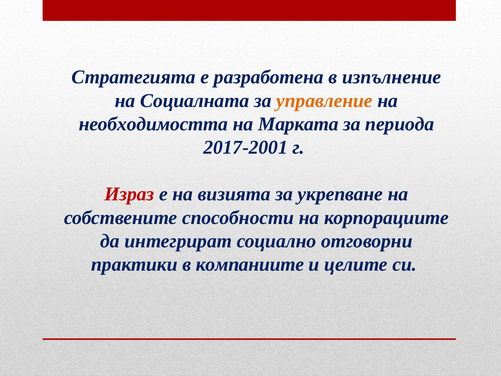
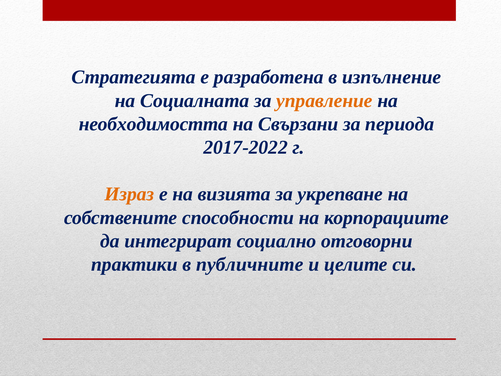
Марката: Марката -> Свързани
2017-2001: 2017-2001 -> 2017-2022
Израз colour: red -> orange
компаниите: компаниите -> публичните
